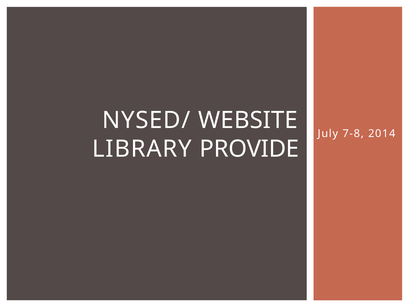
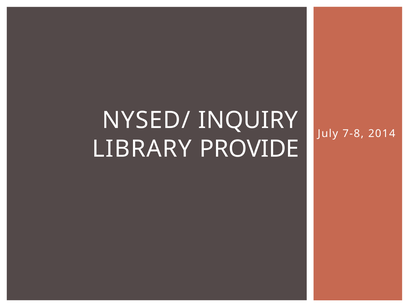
WEBSITE: WEBSITE -> INQUIRY
